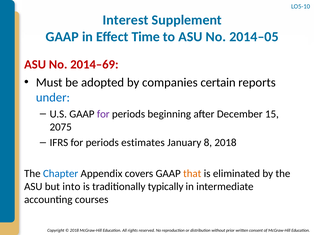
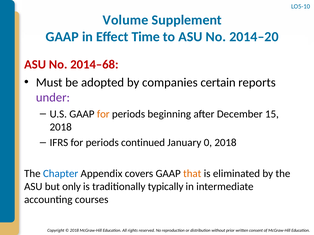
Interest: Interest -> Volume
2014–05: 2014–05 -> 2014–20
2014–69: 2014–69 -> 2014–68
under colour: blue -> purple
for at (103, 114) colour: purple -> orange
2075 at (61, 127): 2075 -> 2018
estimates: estimates -> continued
8: 8 -> 0
into: into -> only
